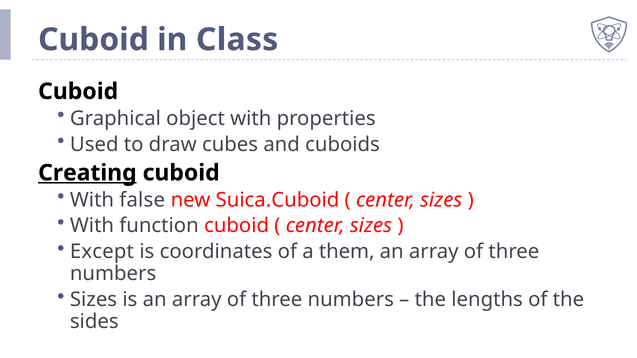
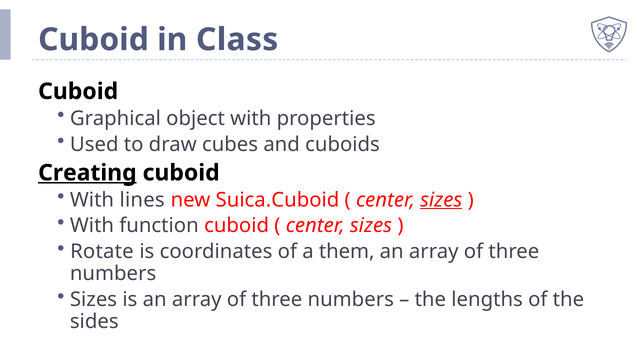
false: false -> lines
sizes at (441, 200) underline: none -> present
Except: Except -> Rotate
